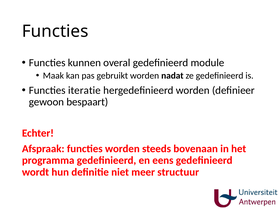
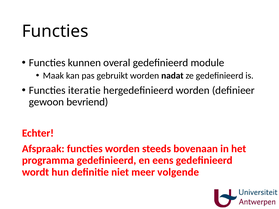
bespaart: bespaart -> bevriend
structuur: structuur -> volgende
